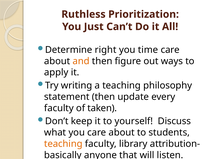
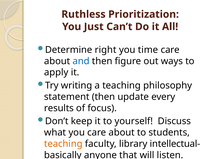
and colour: orange -> blue
faculty at (59, 108): faculty -> results
taken: taken -> focus
attribution-: attribution- -> intellectual-
